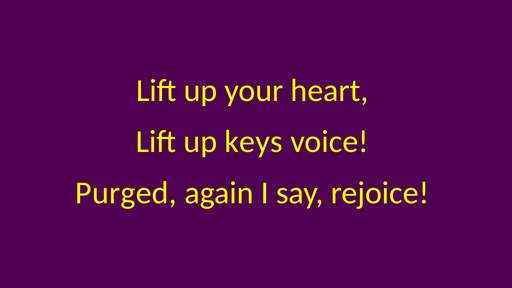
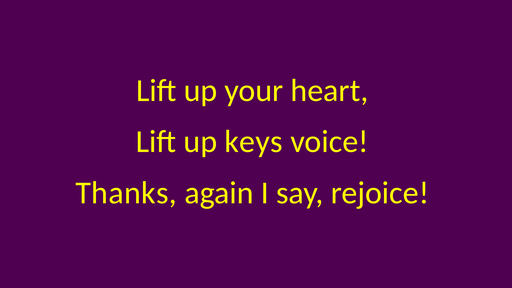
Purged: Purged -> Thanks
